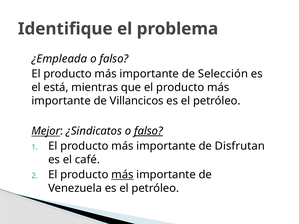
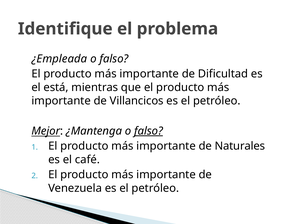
Selección: Selección -> Dificultad
¿Sindicatos: ¿Sindicatos -> ¿Mantenga
Disfrutan: Disfrutan -> Naturales
más at (122, 175) underline: present -> none
